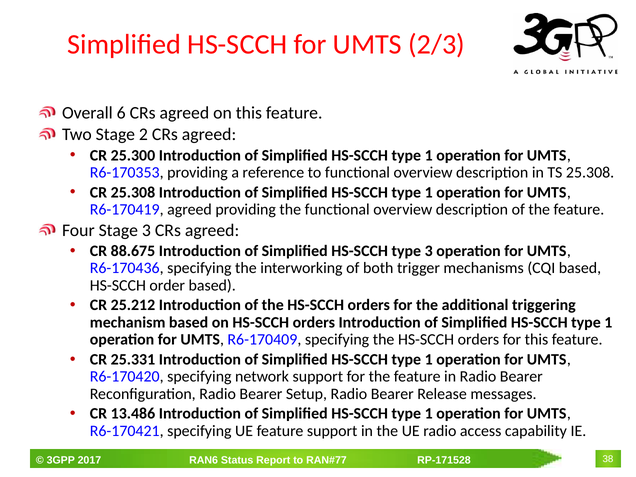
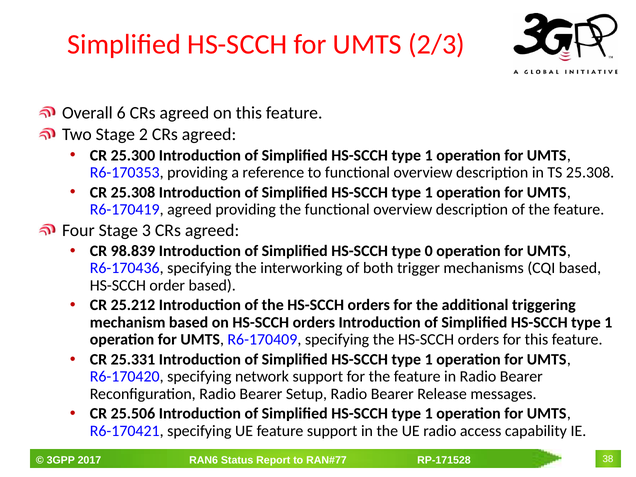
88.675: 88.675 -> 98.839
type 3: 3 -> 0
13.486: 13.486 -> 25.506
